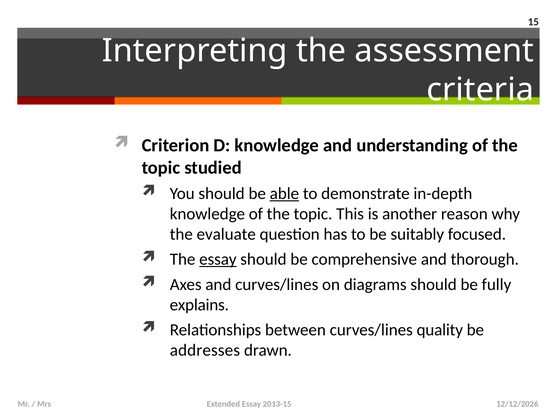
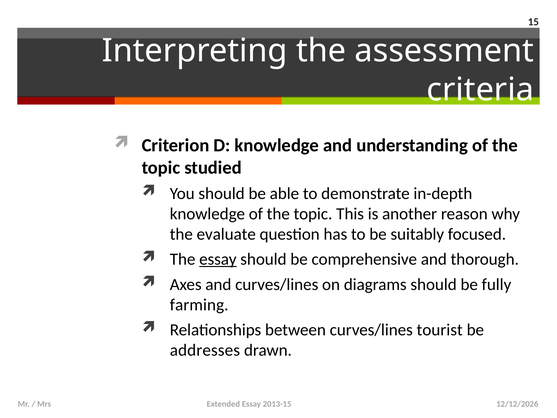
able underline: present -> none
explains: explains -> farming
quality: quality -> tourist
